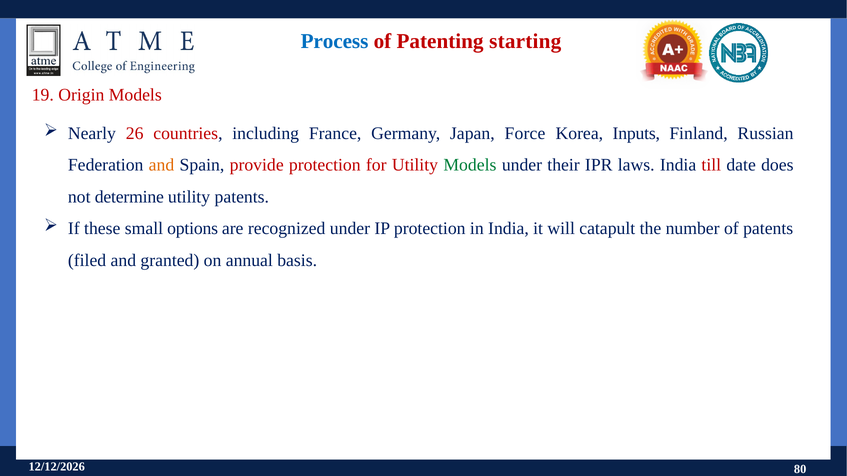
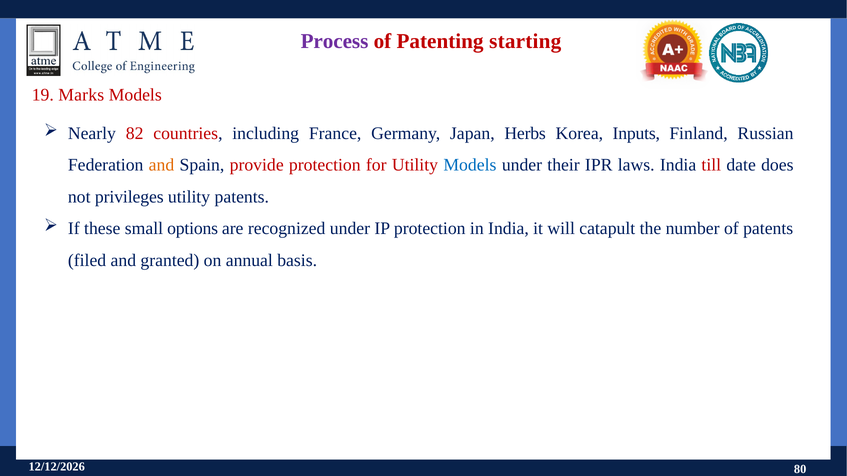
Process colour: blue -> purple
Origin: Origin -> Marks
26: 26 -> 82
Force: Force -> Herbs
Models at (470, 165) colour: green -> blue
determine: determine -> privileges
